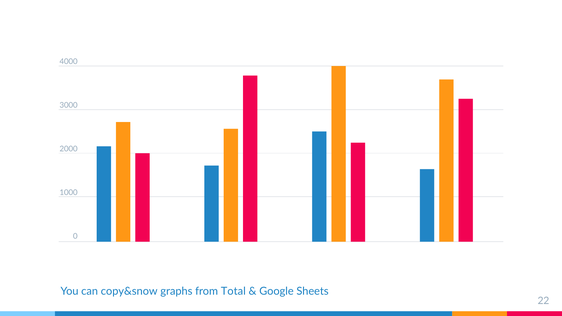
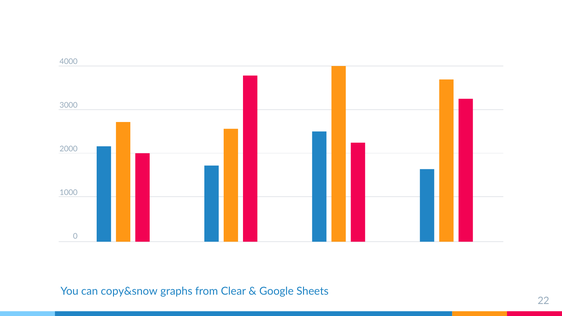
Total: Total -> Clear
